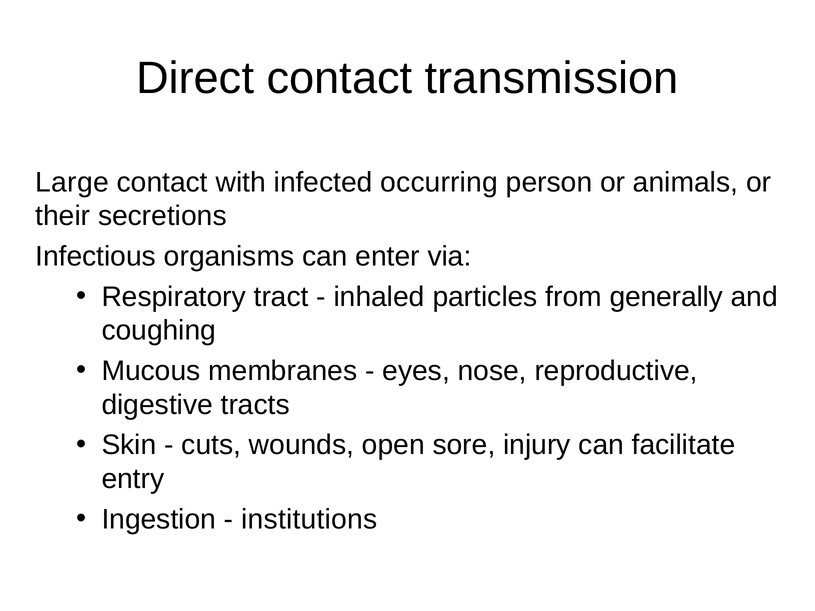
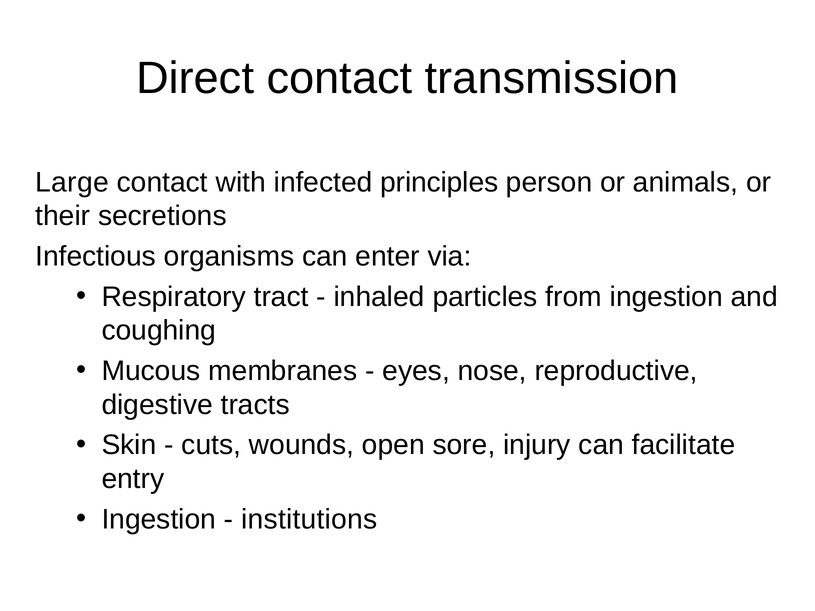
occurring: occurring -> principles
from generally: generally -> ingestion
